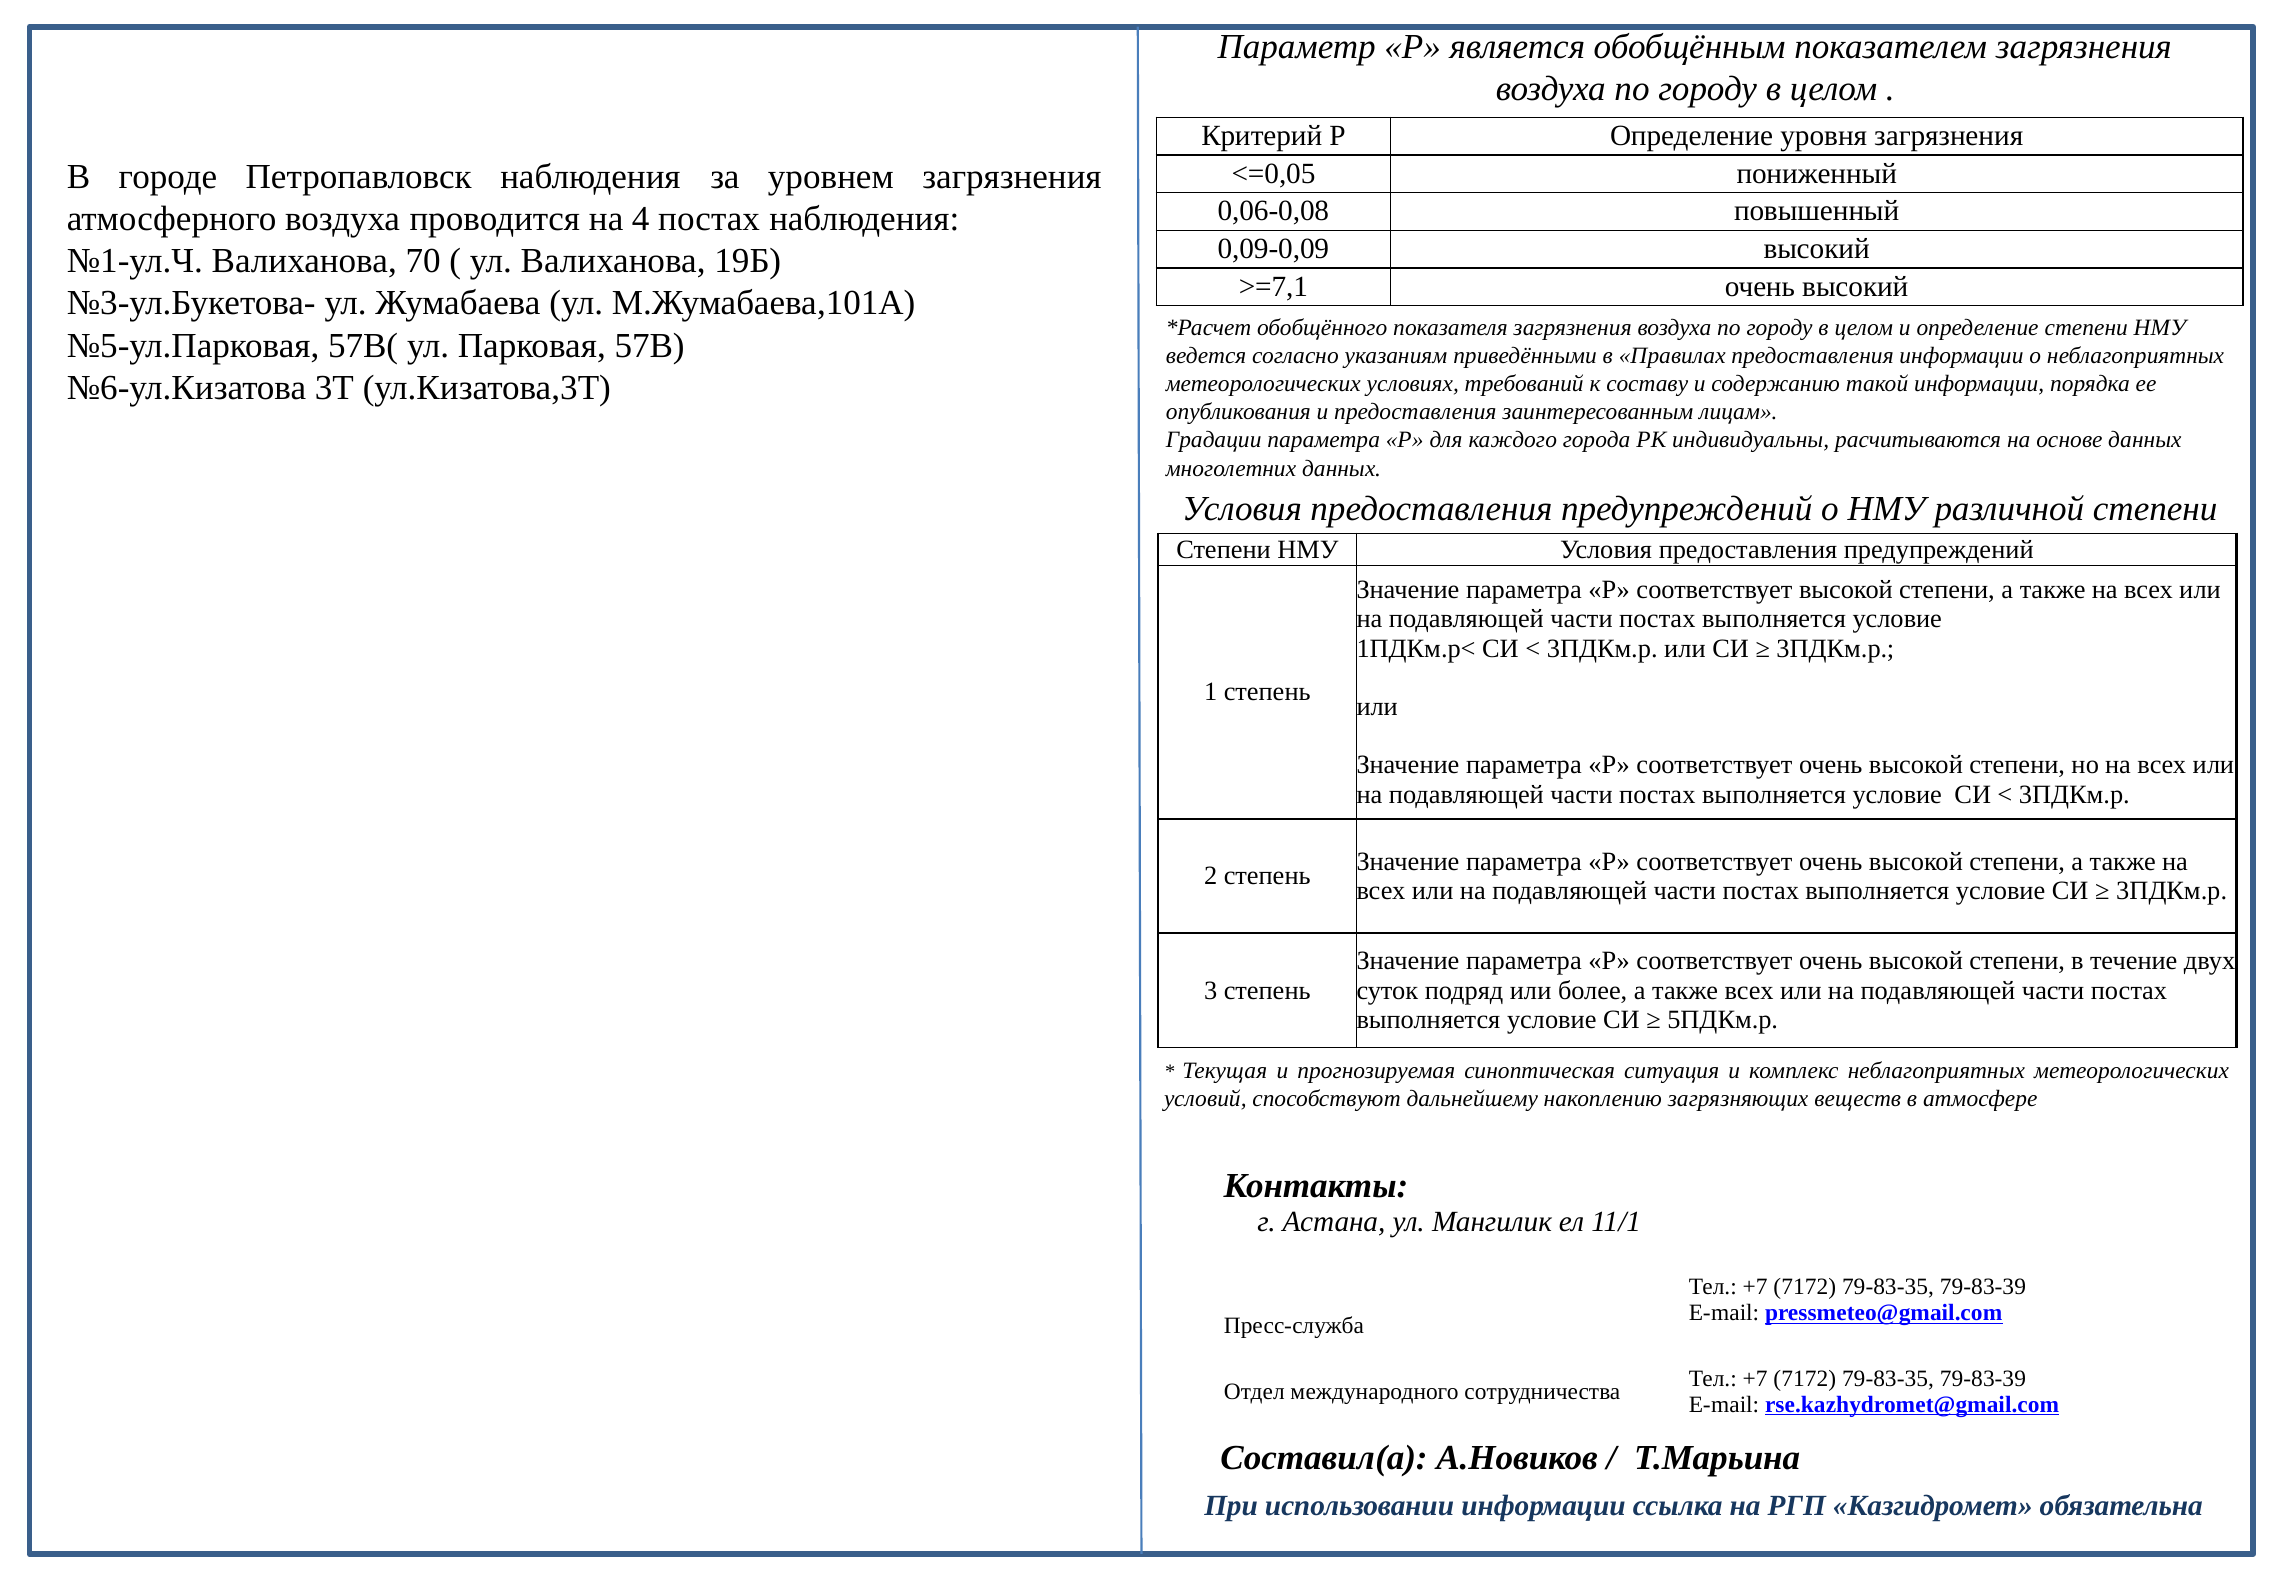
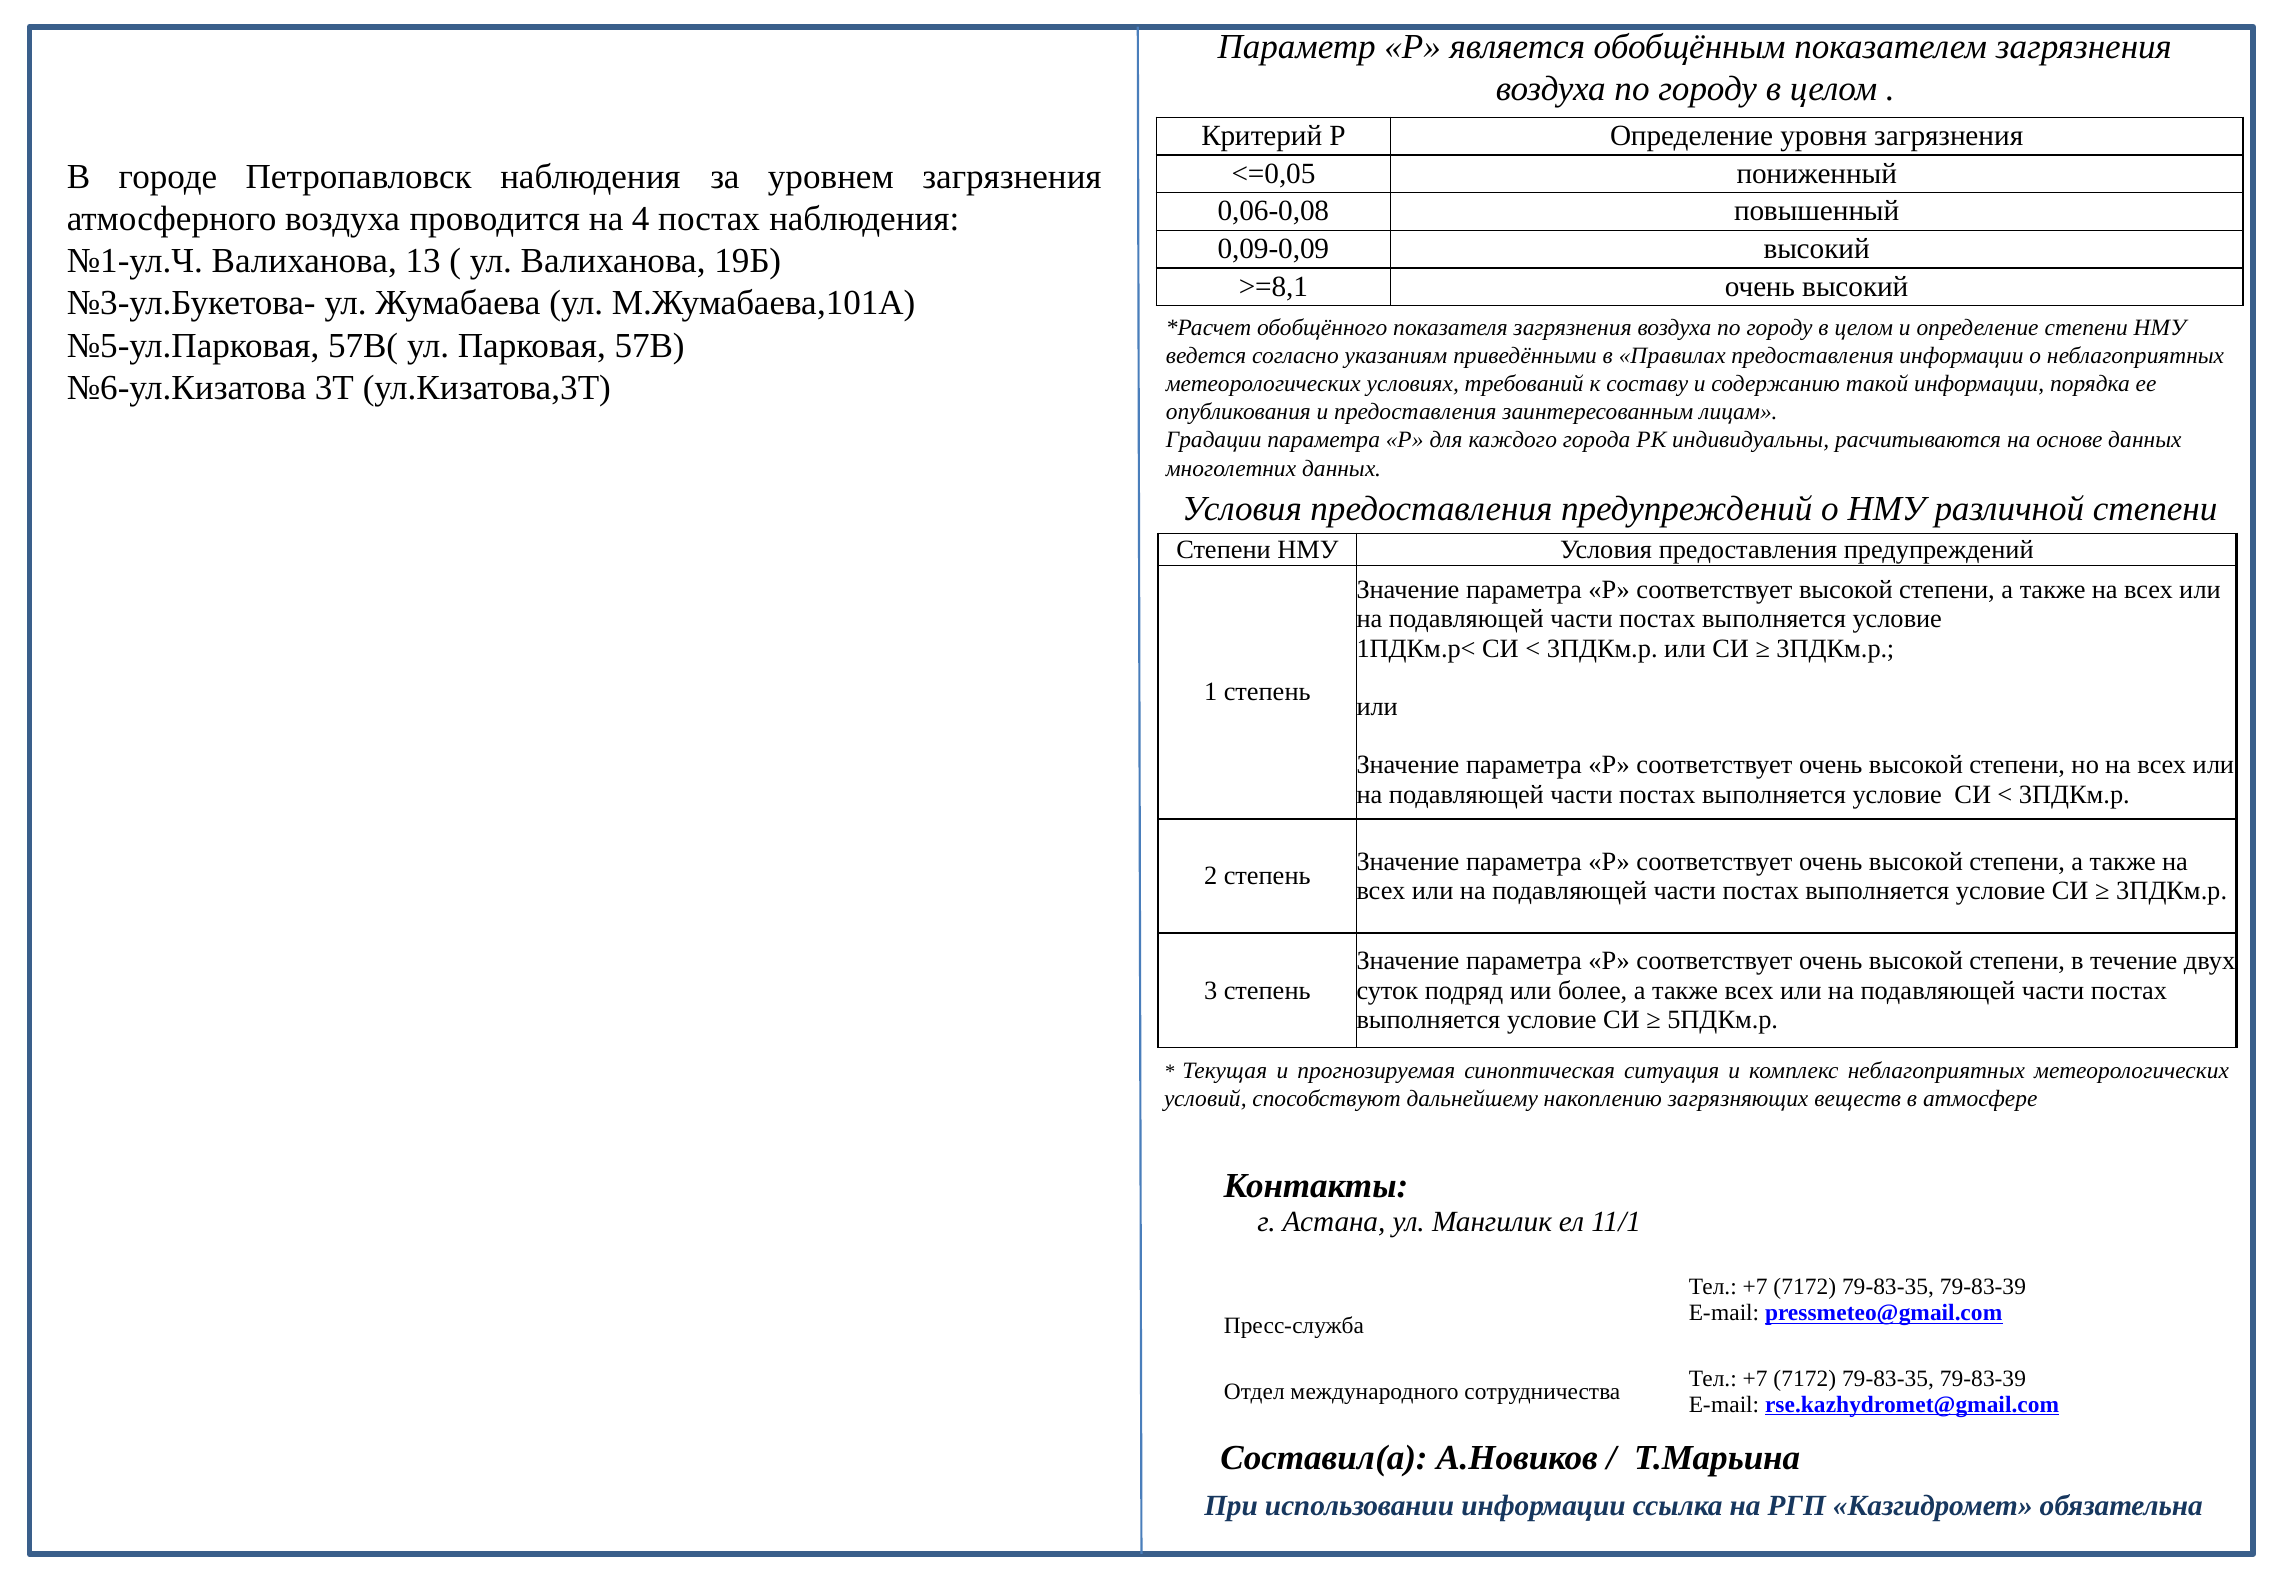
70: 70 -> 13
>=7,1: >=7,1 -> >=8,1
